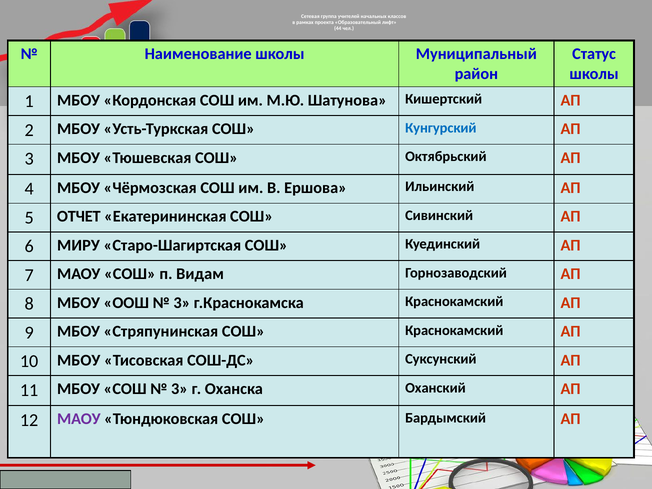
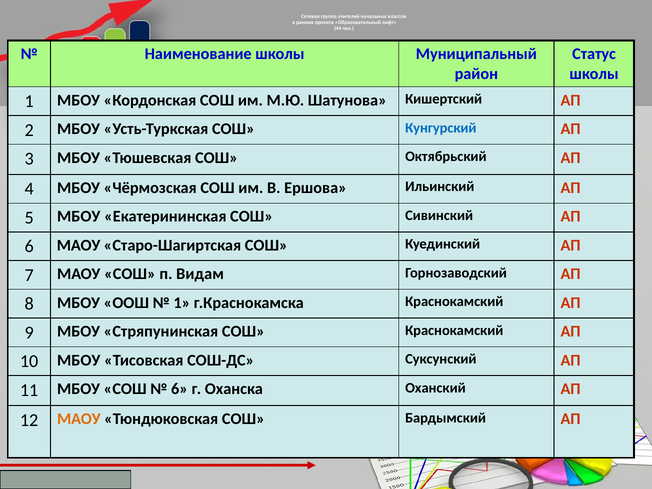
5 ОТЧЕТ: ОТЧЕТ -> МБОУ
6 МИРУ: МИРУ -> МАОУ
3 at (182, 303): 3 -> 1
3 at (180, 389): 3 -> 6
МАОУ at (79, 419) colour: purple -> orange
